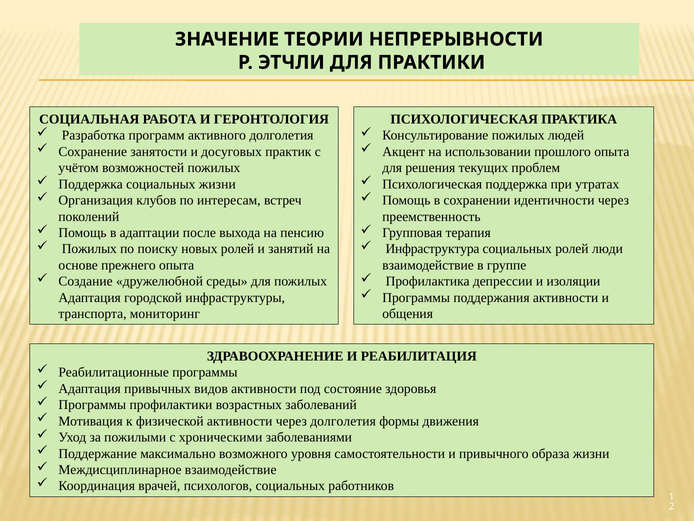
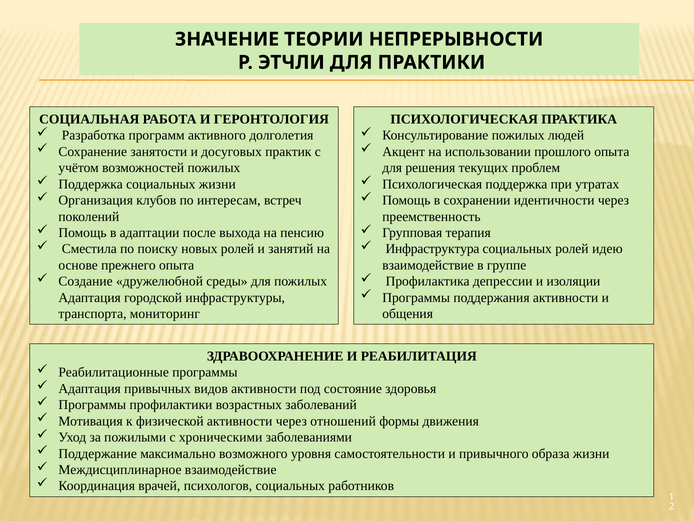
Пожилых at (89, 249): Пожилых -> Сместила
люди: люди -> идею
через долголетия: долголетия -> отношений
